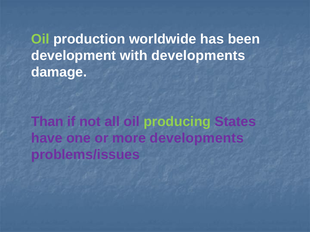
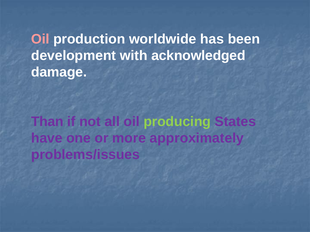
Oil at (40, 39) colour: light green -> pink
with developments: developments -> acknowledged
more developments: developments -> approximately
